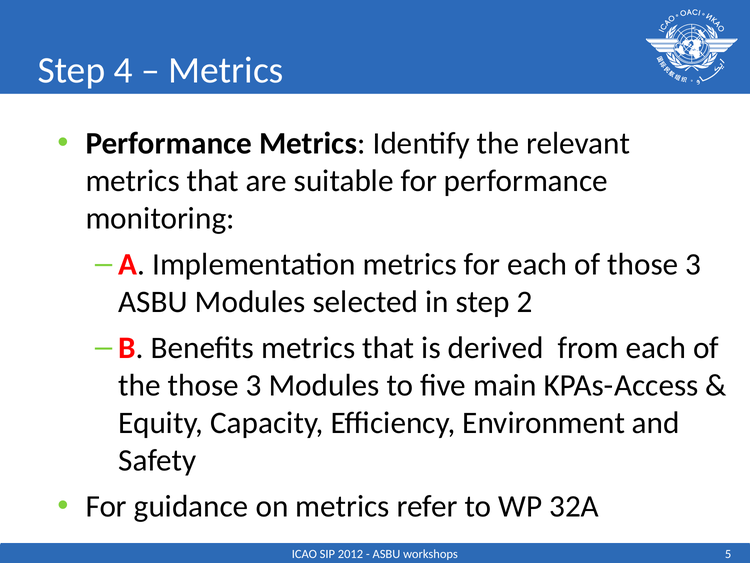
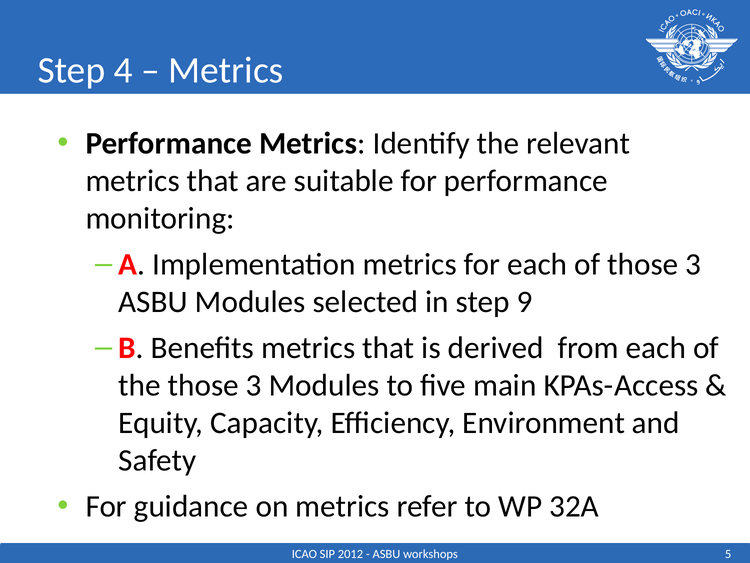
2: 2 -> 9
